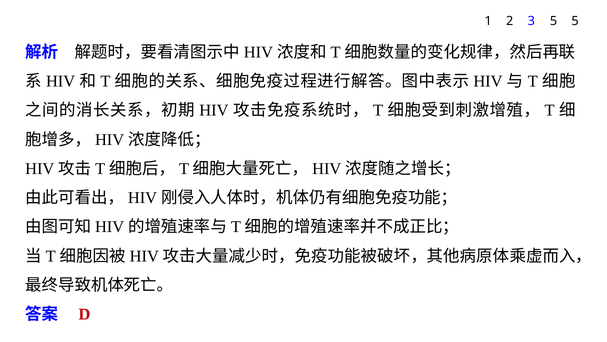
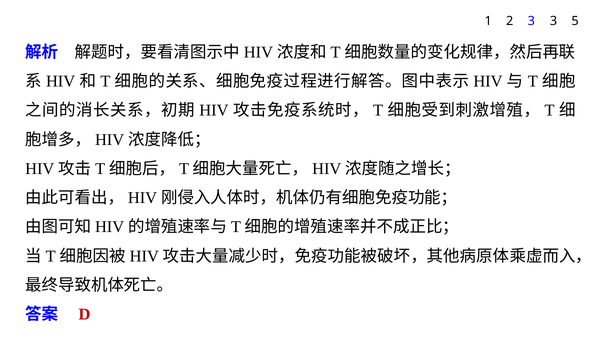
3 5: 5 -> 3
